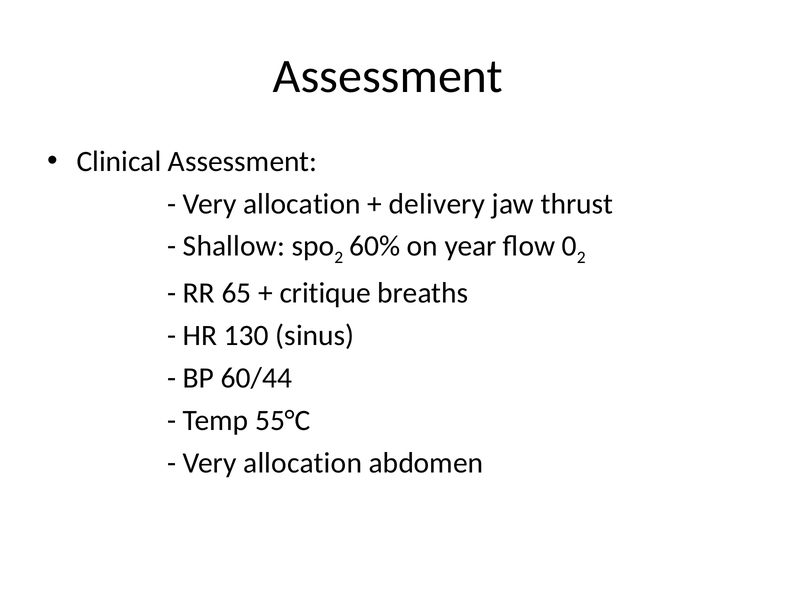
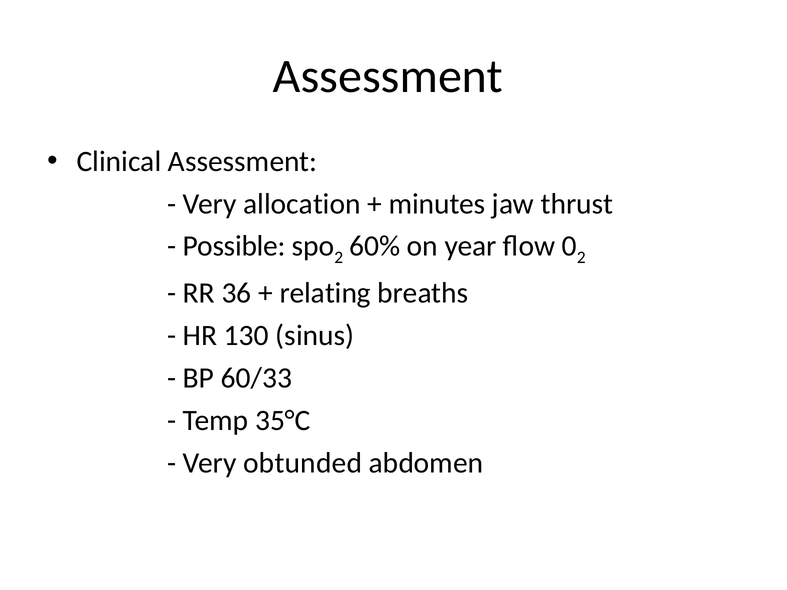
delivery: delivery -> minutes
Shallow: Shallow -> Possible
65: 65 -> 36
critique: critique -> relating
60/44: 60/44 -> 60/33
55°C: 55°C -> 35°C
allocation at (303, 463): allocation -> obtunded
